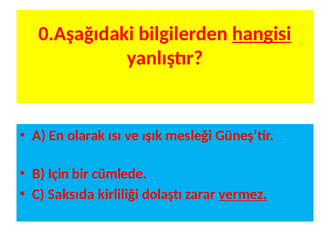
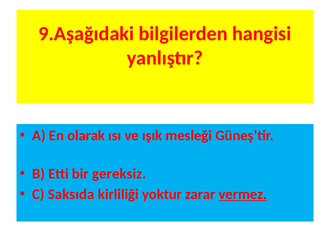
0.Aşağıdaki: 0.Aşağıdaki -> 9.Aşağıdaki
hangisi underline: present -> none
Için: Için -> Etti
cümlede: cümlede -> gereksiz
dolaştı: dolaştı -> yoktur
